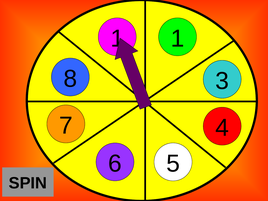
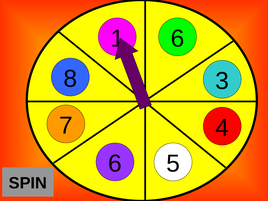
1 at (178, 39): 1 -> 6
